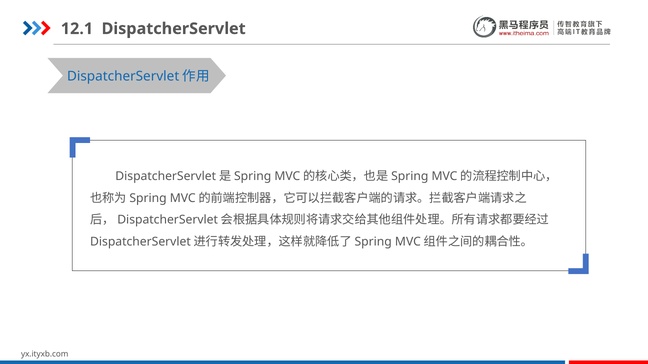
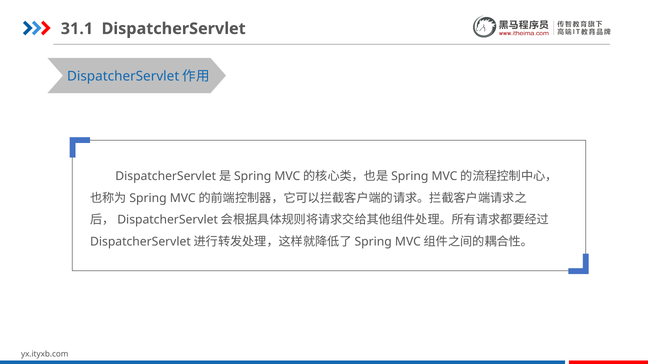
12.1: 12.1 -> 31.1
